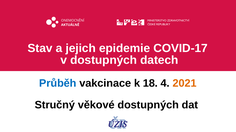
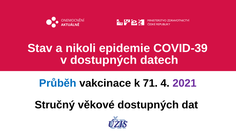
jejich: jejich -> nikoli
COVID-17: COVID-17 -> COVID-39
18: 18 -> 71
2021 colour: orange -> purple
